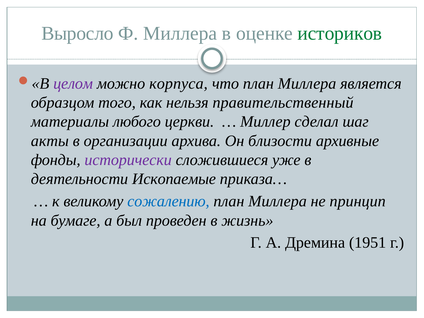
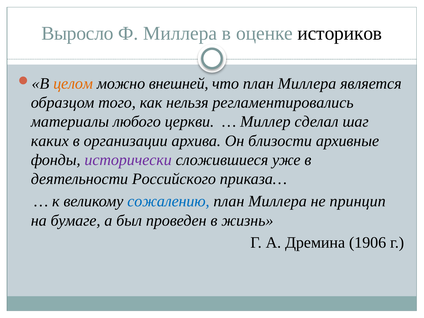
историков colour: green -> black
целом colour: purple -> orange
корпуса: корпуса -> внешней
правительственный: правительственный -> регламентировались
акты: акты -> каких
Ископаемые: Ископаемые -> Российского
1951: 1951 -> 1906
